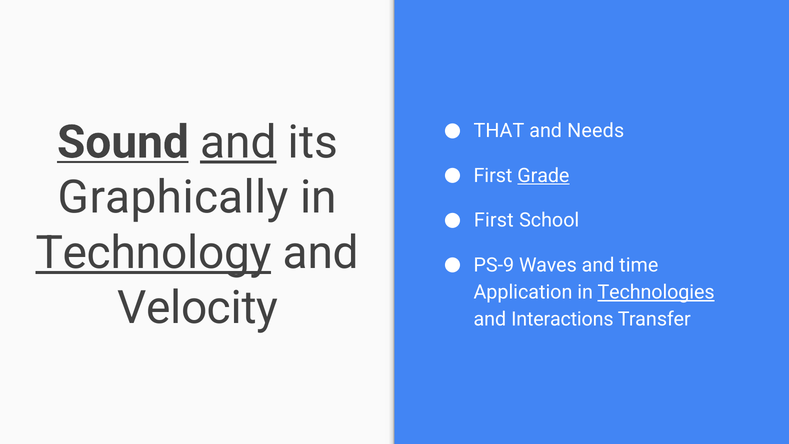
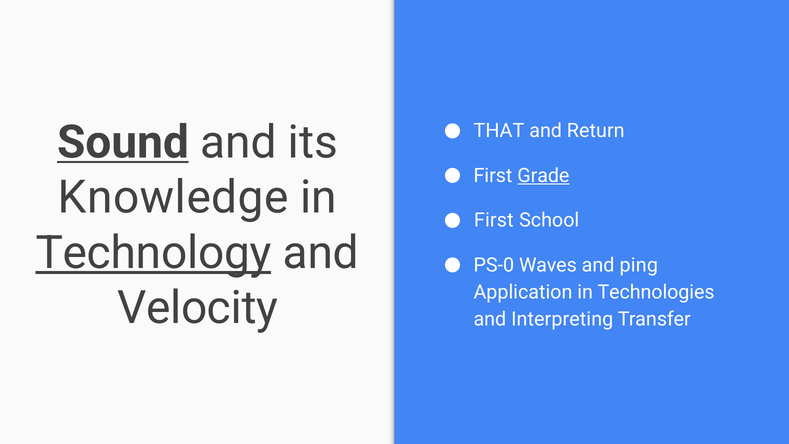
Needs: Needs -> Return
and at (238, 142) underline: present -> none
Graphically: Graphically -> Knowledge
PS-9: PS-9 -> PS-0
time: time -> ping
Technologies underline: present -> none
Interactions: Interactions -> Interpreting
